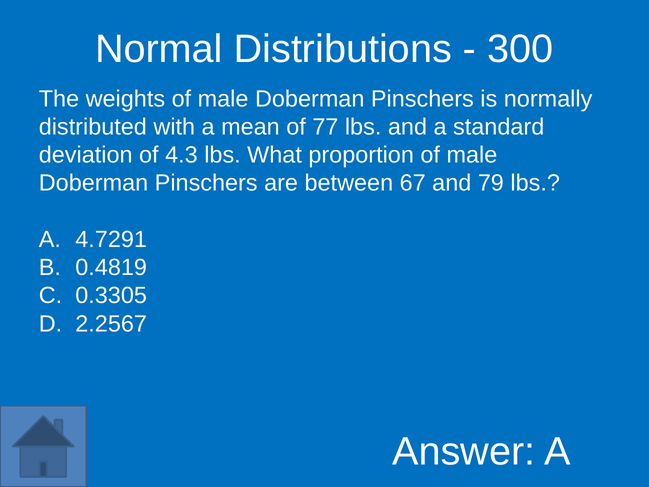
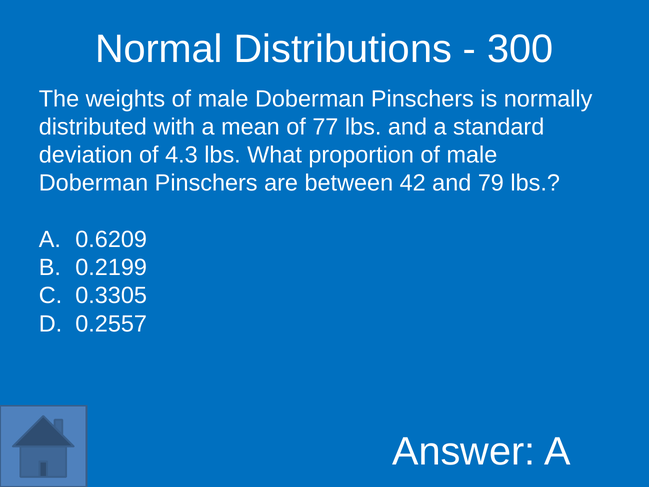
67: 67 -> 42
4.7291: 4.7291 -> 0.6209
0.4819: 0.4819 -> 0.2199
2.2567: 2.2567 -> 0.2557
